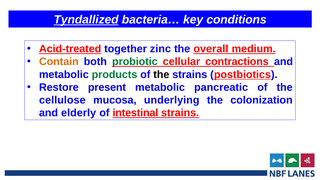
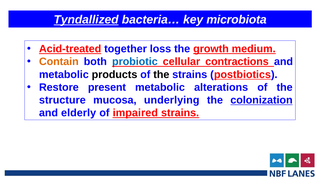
conditions: conditions -> microbiota
zinc: zinc -> loss
overall: overall -> growth
probiotic colour: green -> blue
products colour: green -> black
pancreatic: pancreatic -> alterations
cellulose: cellulose -> structure
colonization underline: none -> present
intestinal: intestinal -> impaired
